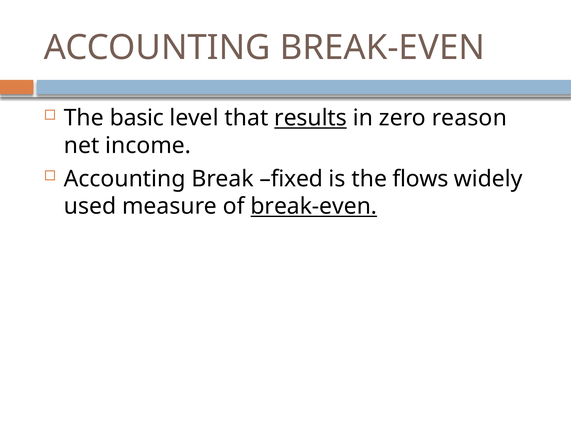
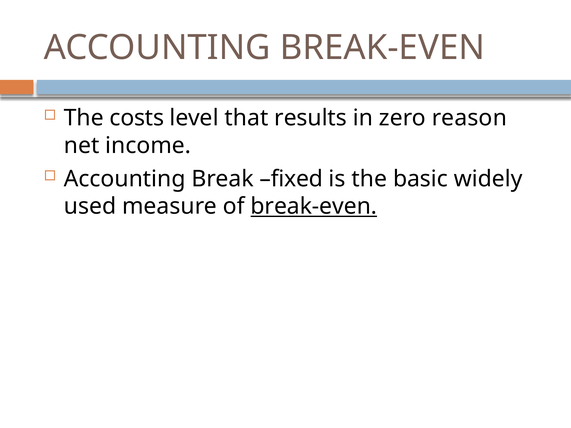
basic: basic -> costs
results underline: present -> none
flows: flows -> basic
